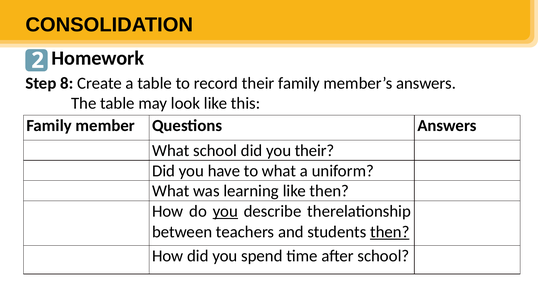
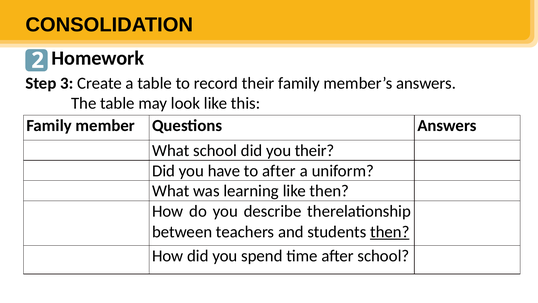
8: 8 -> 3
to what: what -> after
you at (225, 211) underline: present -> none
